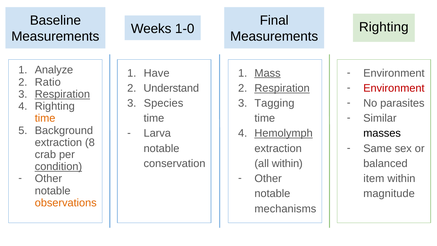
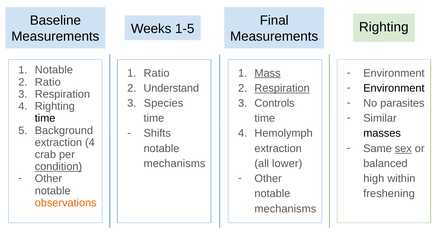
1-0: 1-0 -> 1-5
1 Analyze: Analyze -> Notable
1 Have: Have -> Ratio
Environment at (394, 88) colour: red -> black
Respiration at (62, 94) underline: present -> none
Tagging: Tagging -> Controls
time at (45, 118) colour: orange -> black
Larva: Larva -> Shifts
Hemolymph underline: present -> none
extraction 8: 8 -> 4
sex underline: none -> present
conservation at (175, 163): conservation -> mechanisms
all within: within -> lower
item: item -> high
magnitude: magnitude -> freshening
